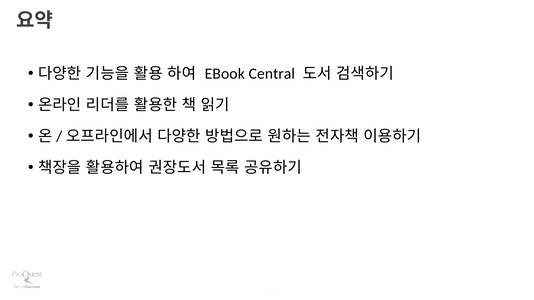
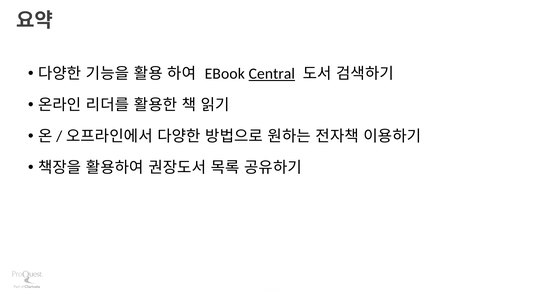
Central underline: none -> present
